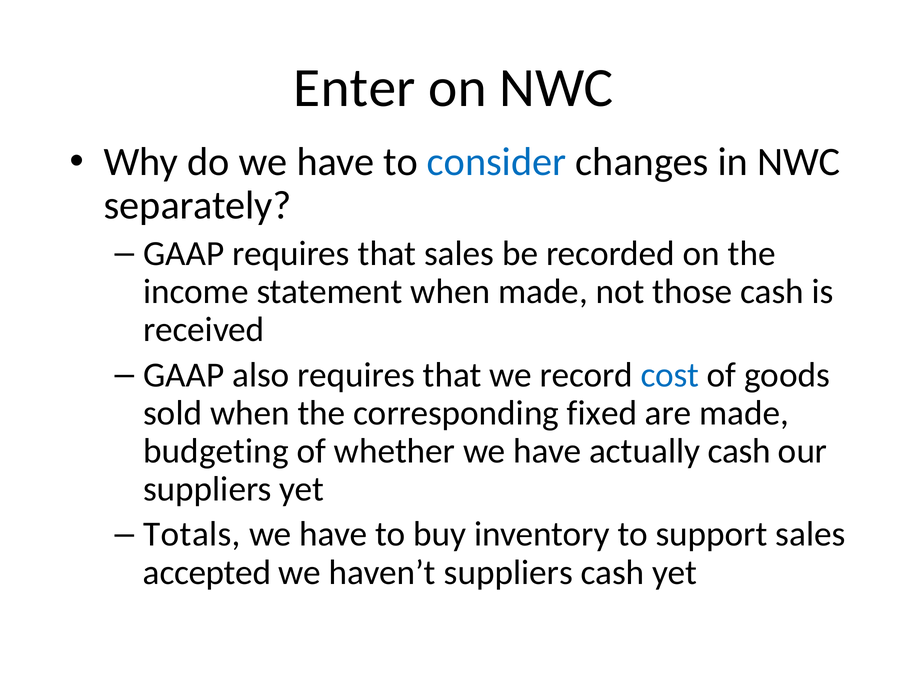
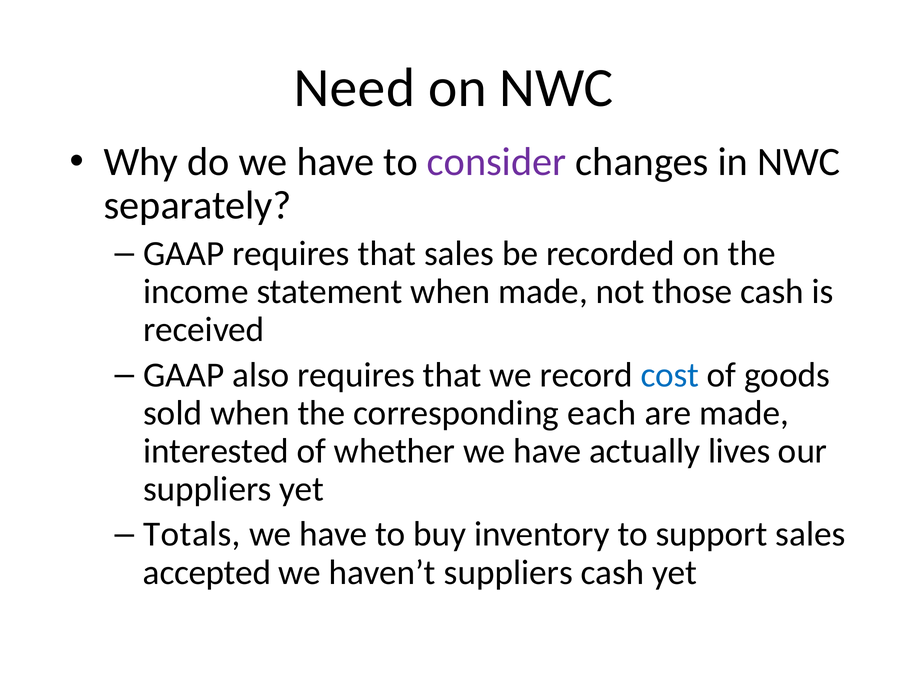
Enter: Enter -> Need
consider colour: blue -> purple
fixed: fixed -> each
budgeting: budgeting -> interested
actually cash: cash -> lives
